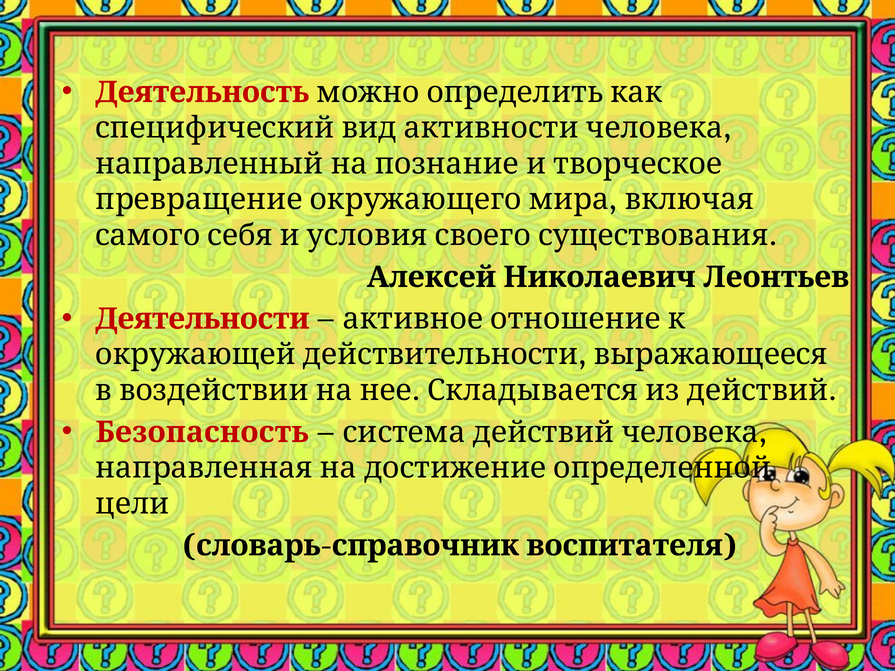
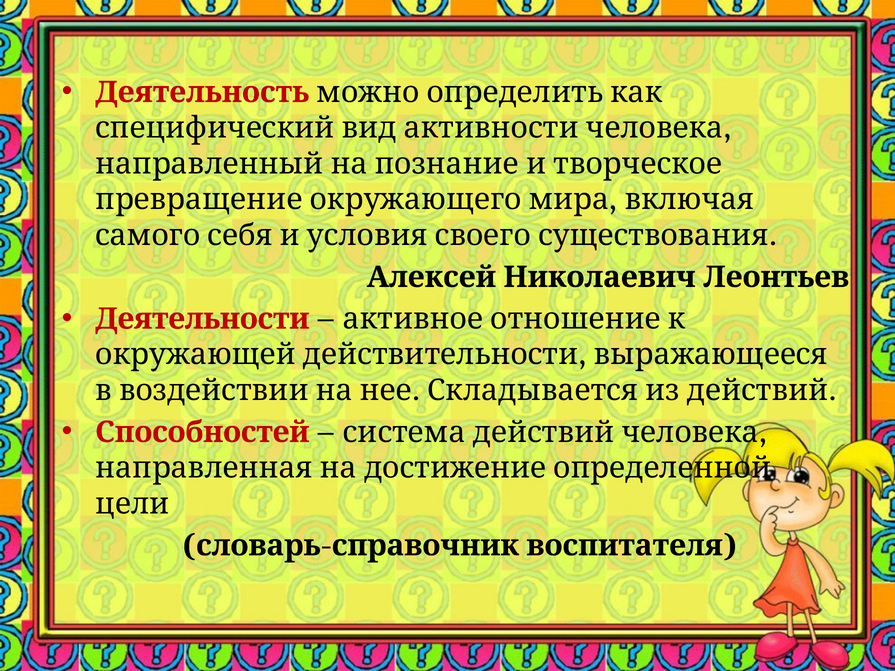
Безопасность: Безопасность -> Способностей
